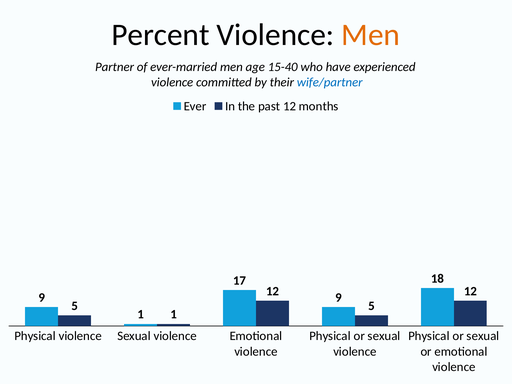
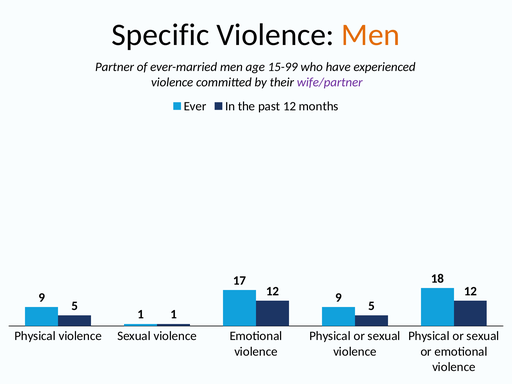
Percent: Percent -> Specific
15-40: 15-40 -> 15-99
wife/partner colour: blue -> purple
